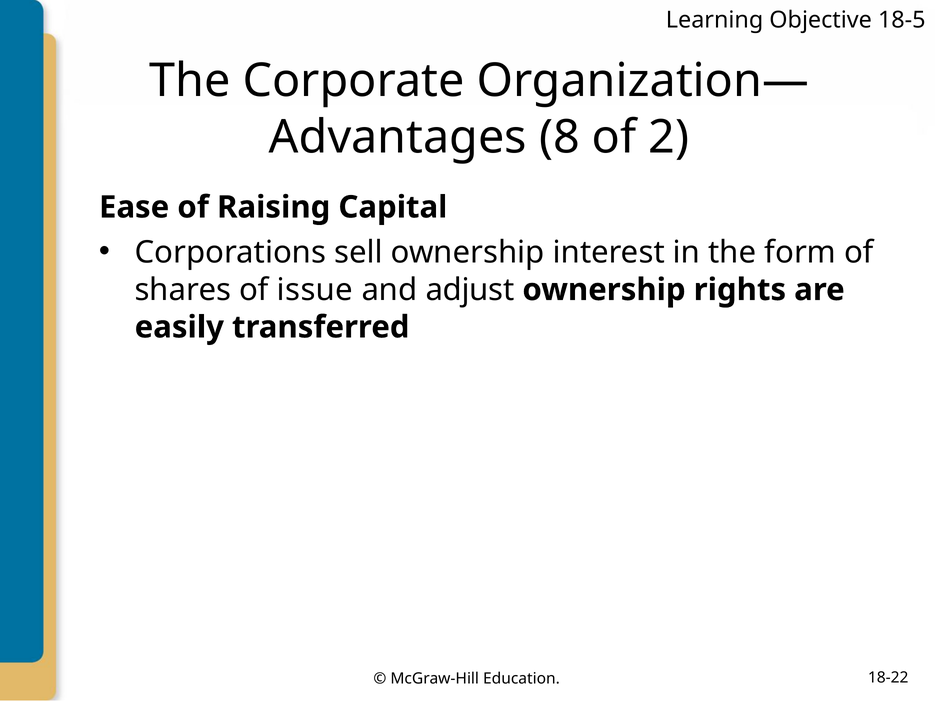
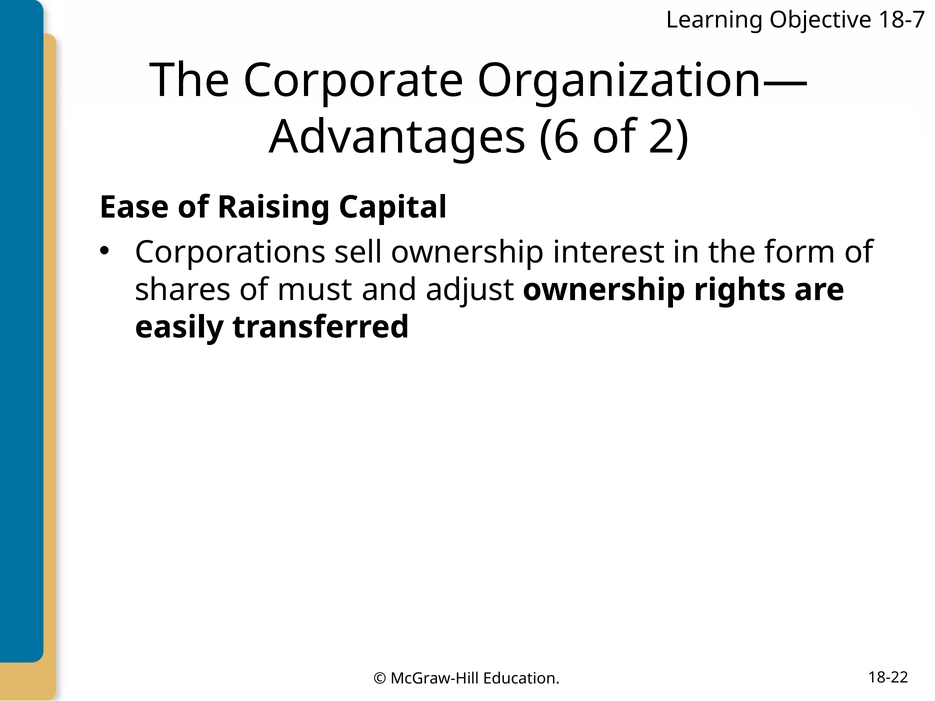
18-5: 18-5 -> 18-7
8: 8 -> 6
issue: issue -> must
